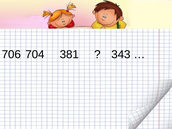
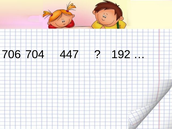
381: 381 -> 447
343: 343 -> 192
